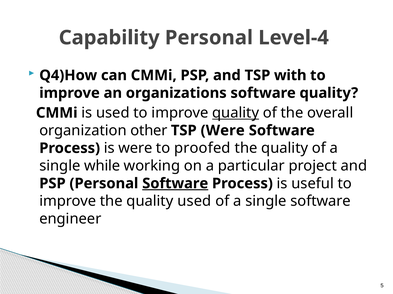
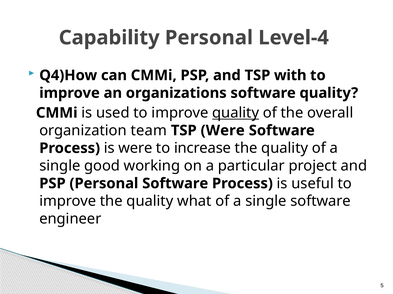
other: other -> team
proofed: proofed -> increase
while: while -> good
Software at (175, 184) underline: present -> none
quality used: used -> what
